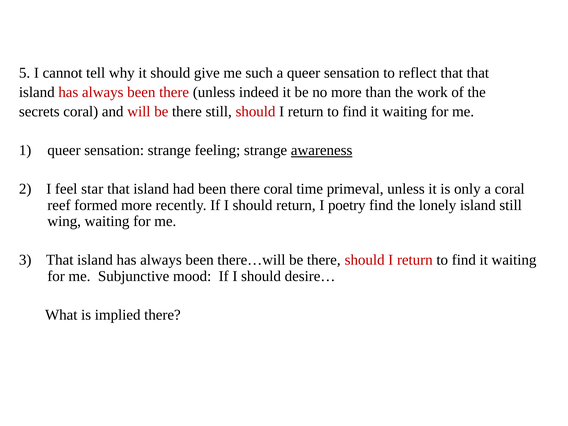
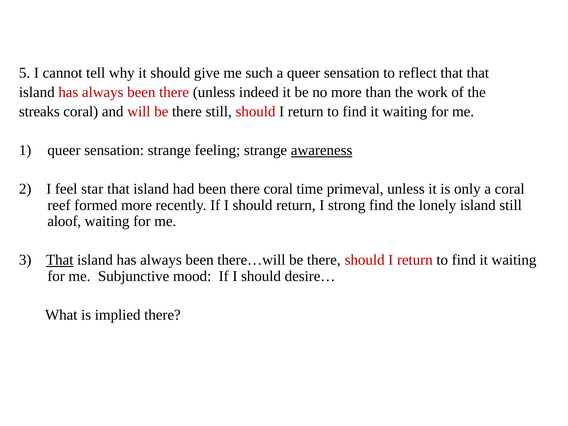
secrets: secrets -> streaks
poetry: poetry -> strong
wing: wing -> aloof
That at (60, 260) underline: none -> present
